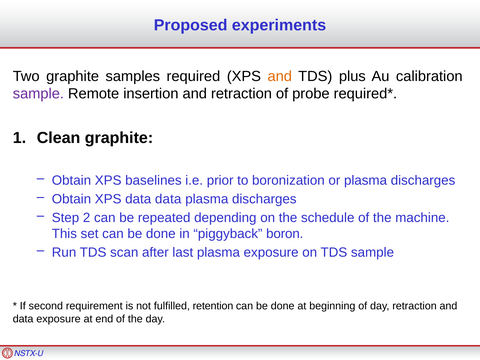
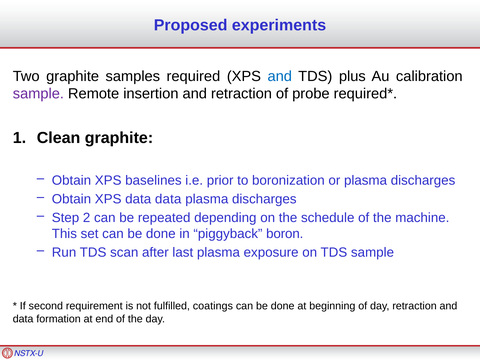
and at (280, 76) colour: orange -> blue
retention: retention -> coatings
data exposure: exposure -> formation
